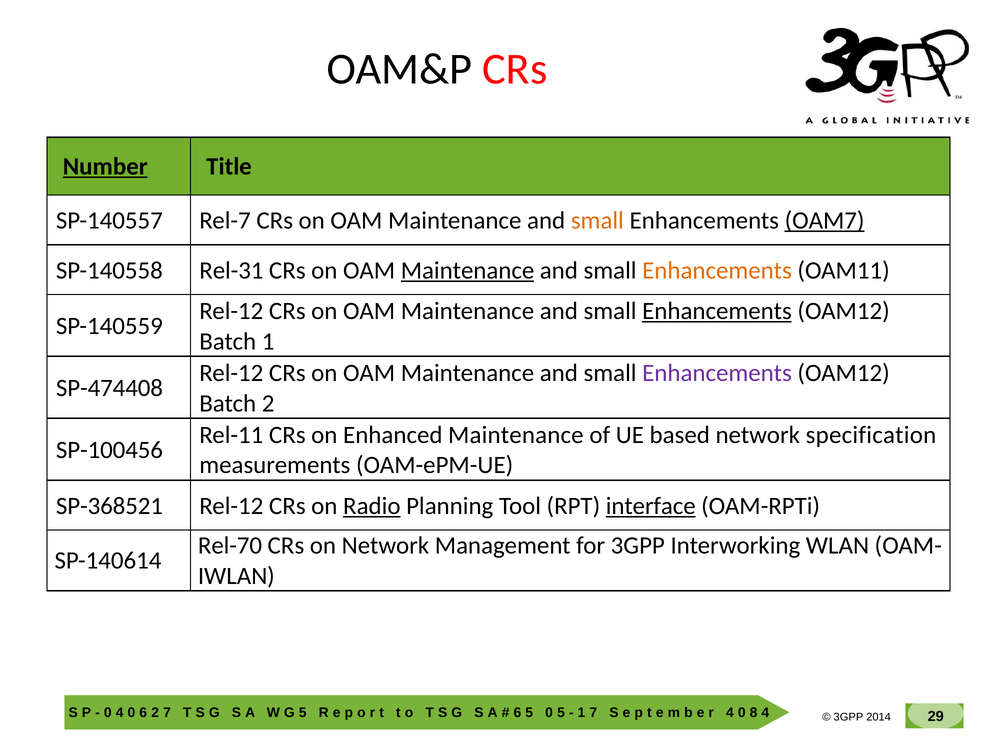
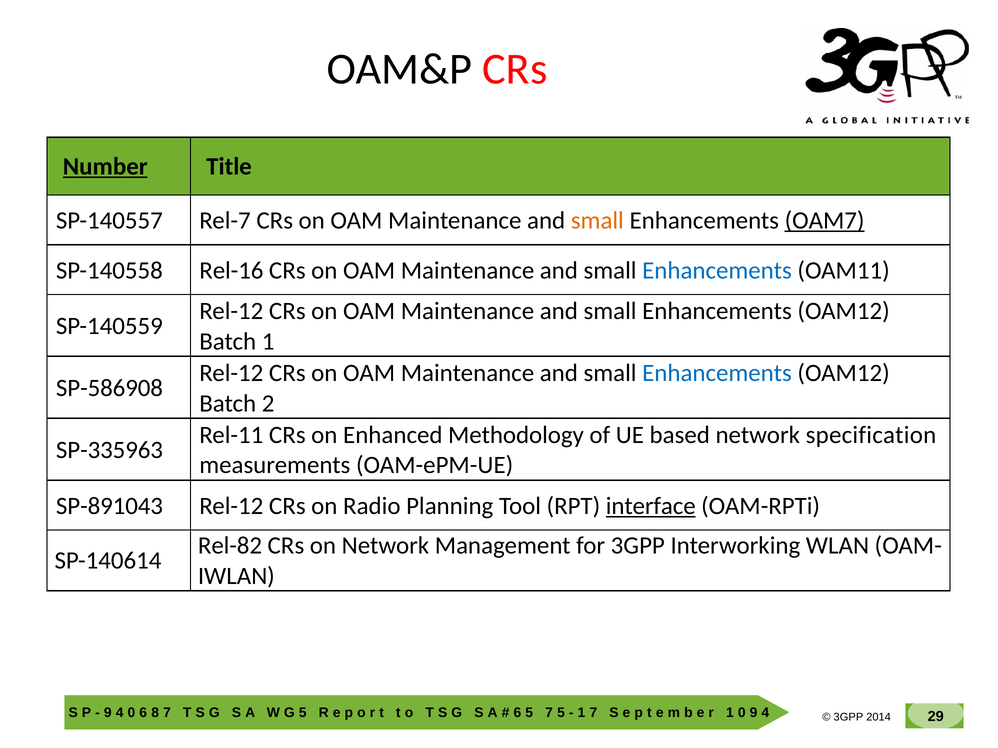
Rel-31: Rel-31 -> Rel-16
Maintenance at (468, 271) underline: present -> none
Enhancements at (717, 271) colour: orange -> blue
Enhancements at (717, 311) underline: present -> none
Enhancements at (717, 373) colour: purple -> blue
SP-474408: SP-474408 -> SP-586908
Enhanced Maintenance: Maintenance -> Methodology
SP-100456: SP-100456 -> SP-335963
SP-368521: SP-368521 -> SP-891043
Radio underline: present -> none
Rel-70: Rel-70 -> Rel-82
0 at (108, 713): 0 -> 9
2 at (155, 713): 2 -> 8
0 at (549, 713): 0 -> 7
4 at (730, 713): 4 -> 1
8 at (754, 713): 8 -> 9
